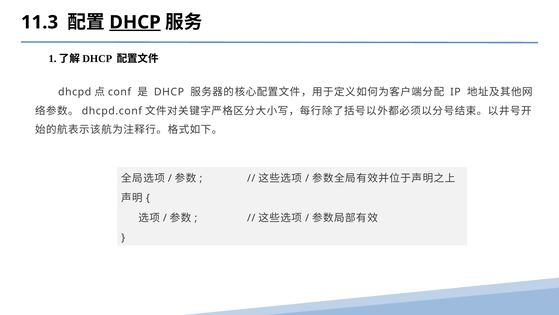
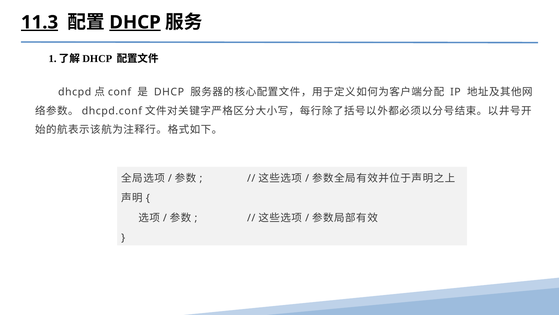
11.3 underline: none -> present
